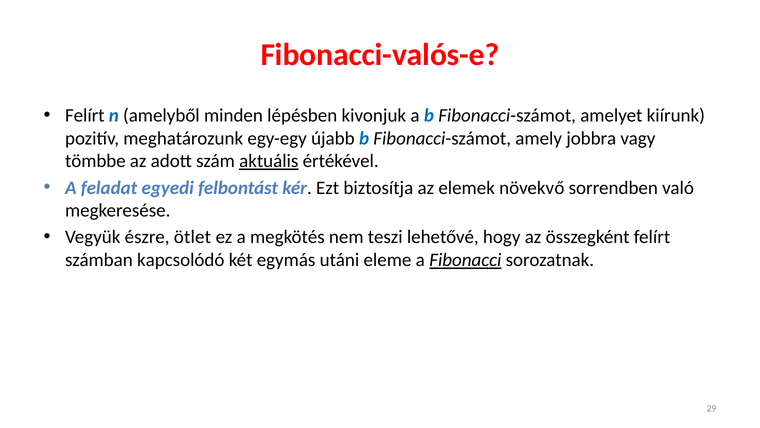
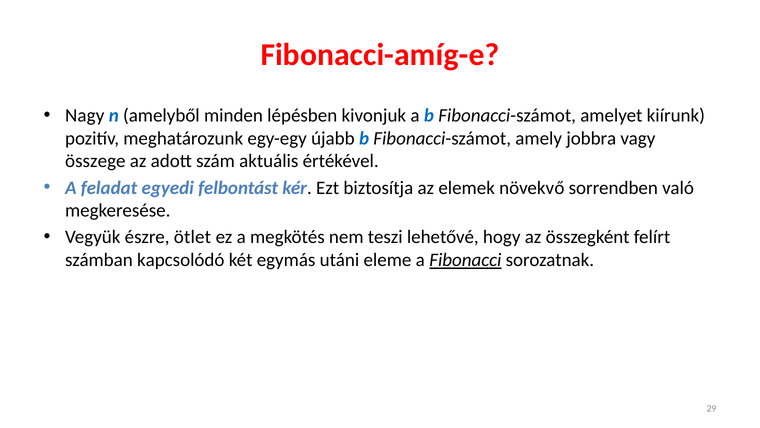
Fibonacci-valós-e: Fibonacci-valós-e -> Fibonacci-amíg-e
Felírt at (85, 115): Felírt -> Nagy
tömbbe: tömbbe -> összege
aktuális underline: present -> none
